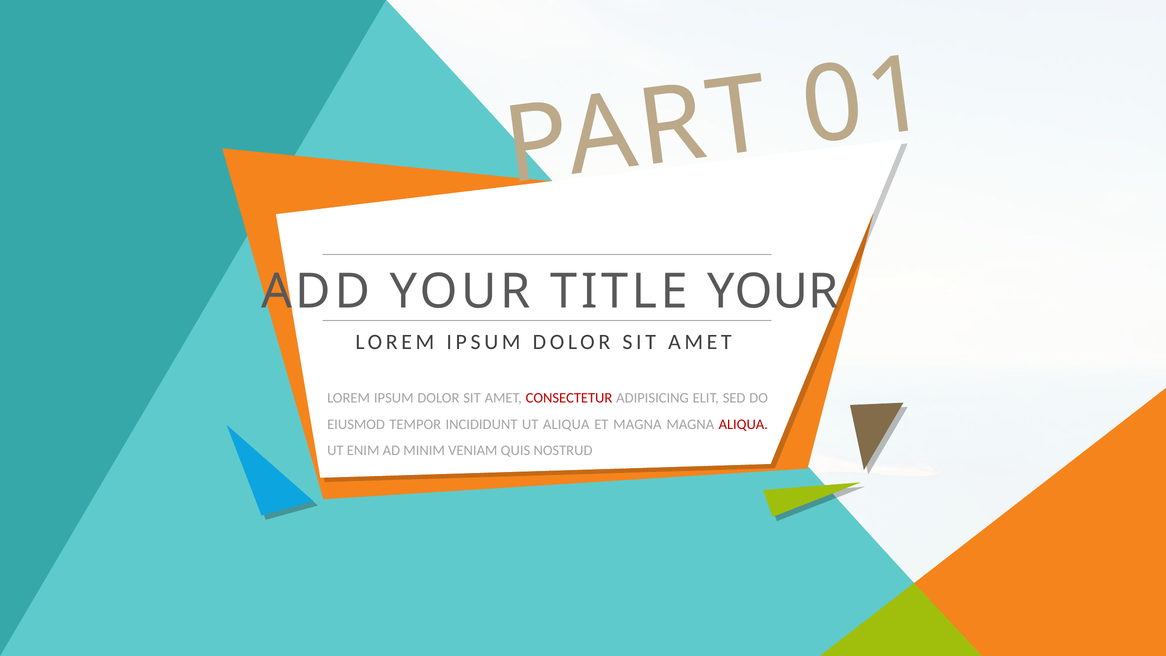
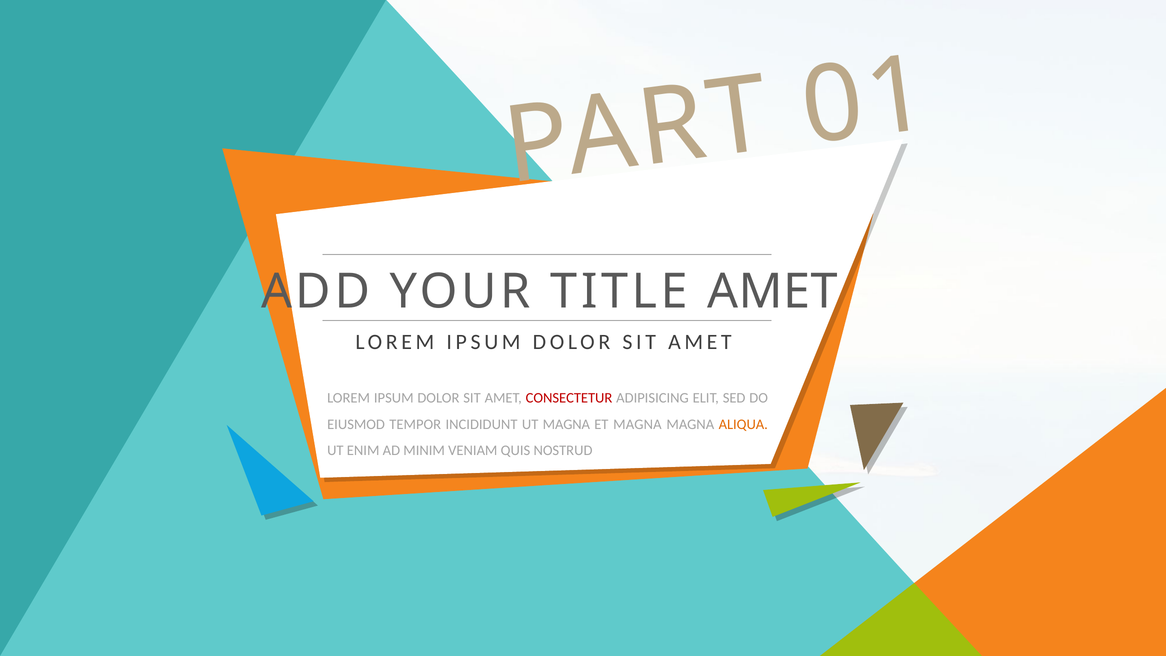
TITLE YOUR: YOUR -> AMET
UT ALIQUA: ALIQUA -> MAGNA
ALIQUA at (743, 424) colour: red -> orange
